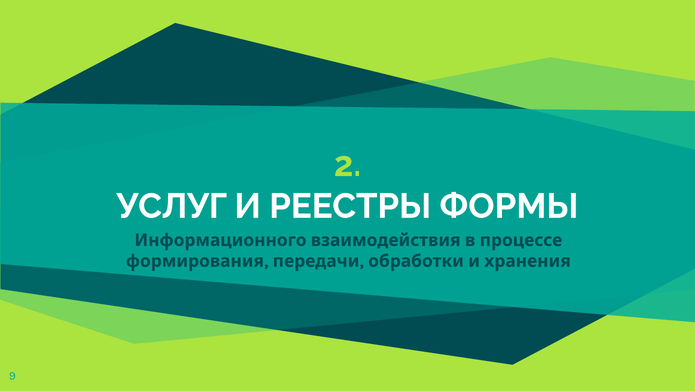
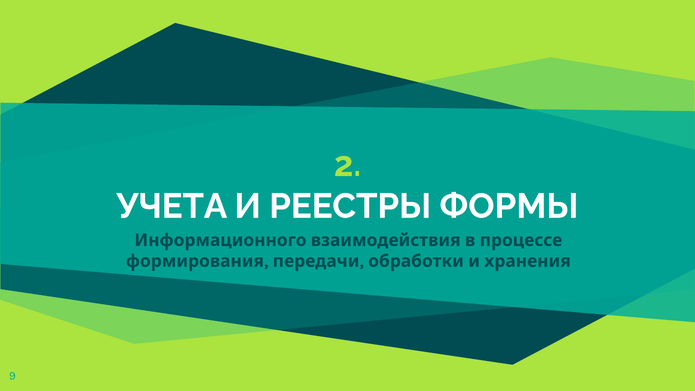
УСЛУГ: УСЛУГ -> УЧЕТА
